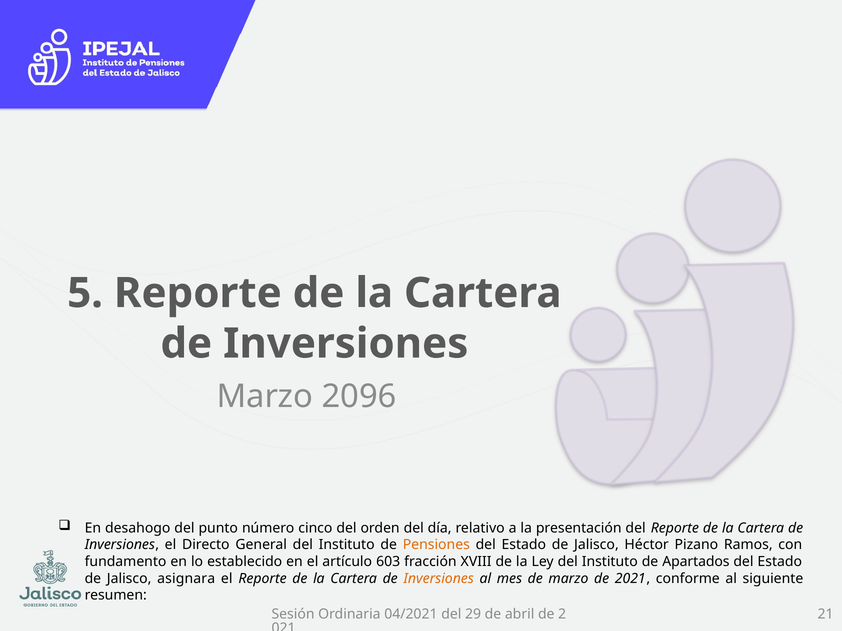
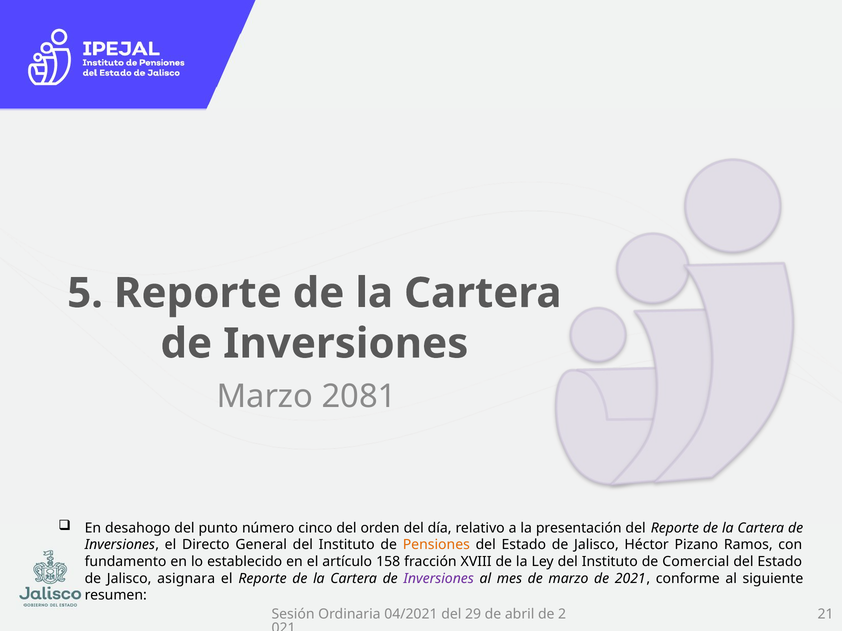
2096: 2096 -> 2081
603: 603 -> 158
Apartados: Apartados -> Comercial
Inversiones at (439, 579) colour: orange -> purple
